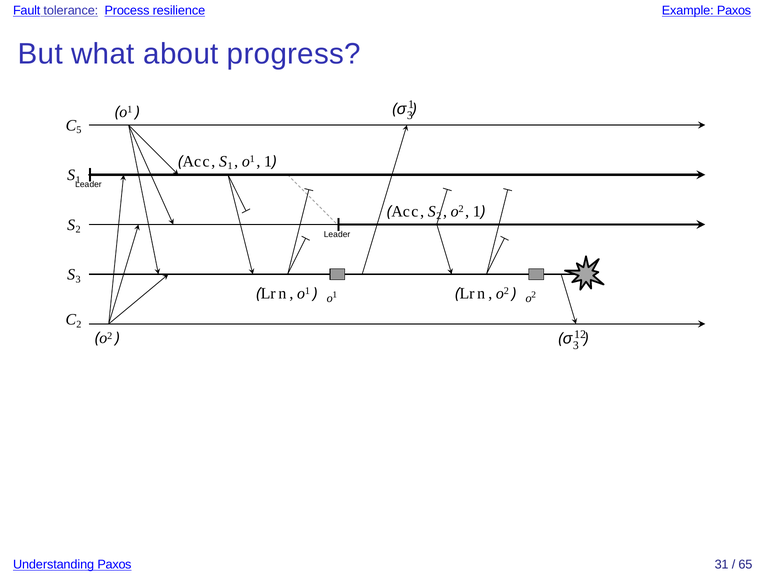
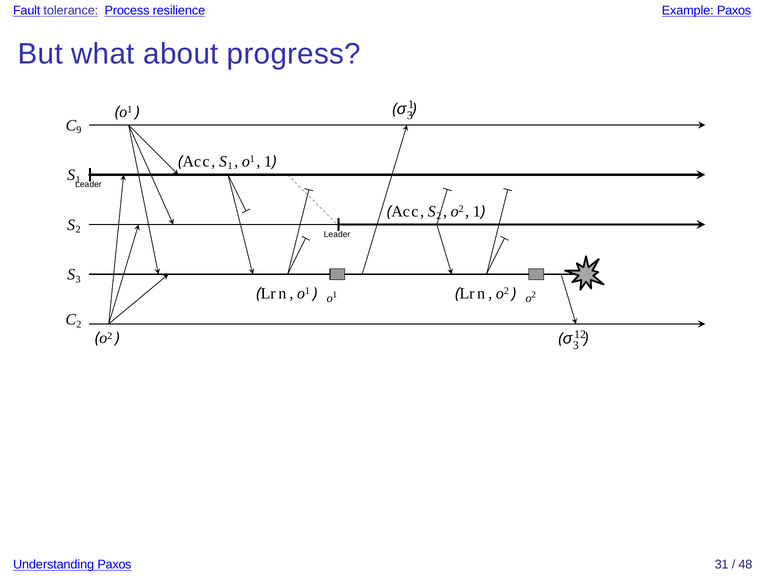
5: 5 -> 9
65: 65 -> 48
